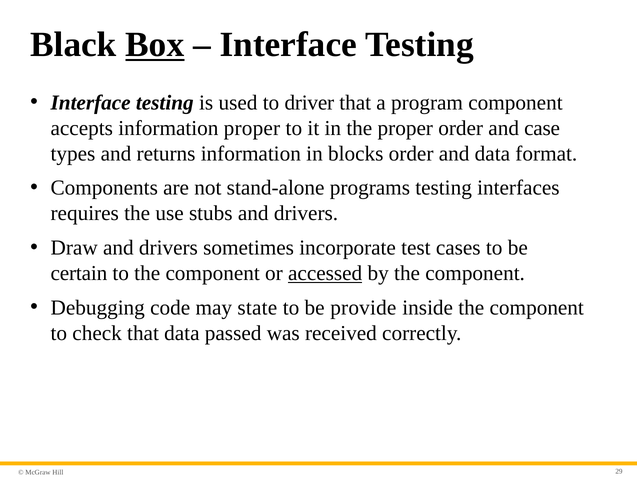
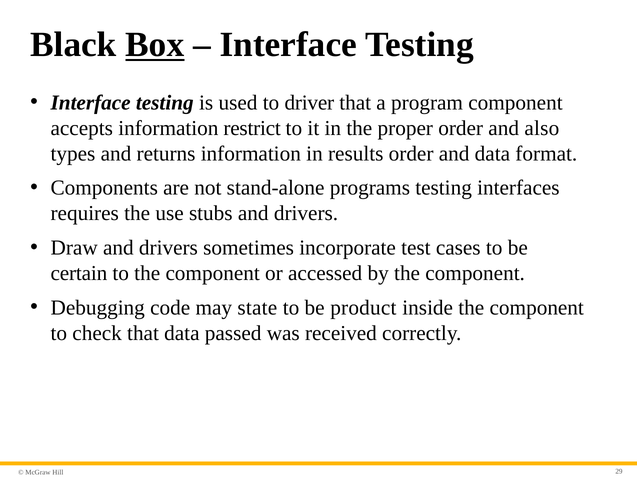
information proper: proper -> restrict
case: case -> also
blocks: blocks -> results
accessed underline: present -> none
provide: provide -> product
